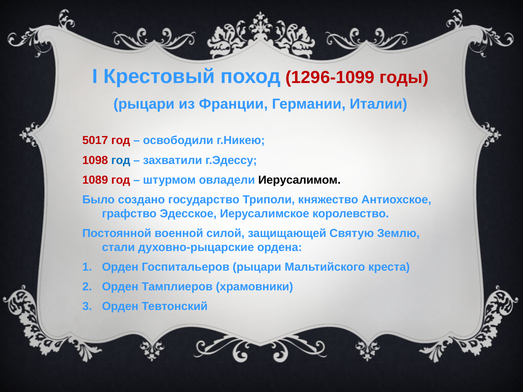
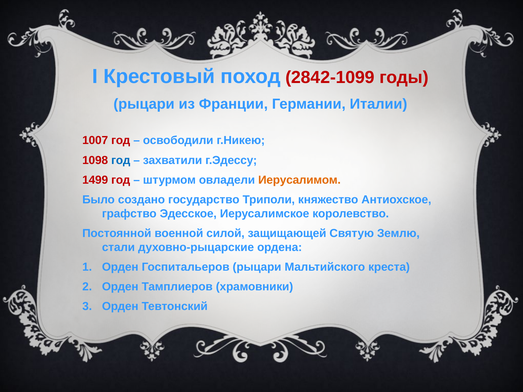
1296-1099: 1296-1099 -> 2842-1099
5017: 5017 -> 1007
1089: 1089 -> 1499
Иерусалимом colour: black -> orange
